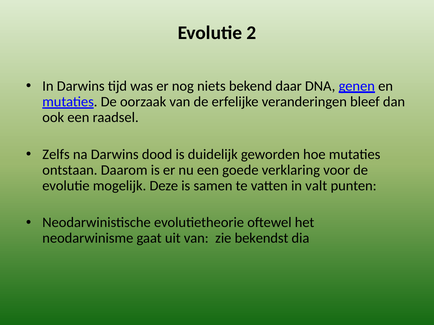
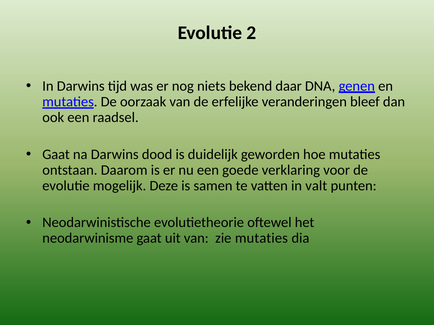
Zelfs at (56, 155): Zelfs -> Gaat
zie bekendst: bekendst -> mutaties
